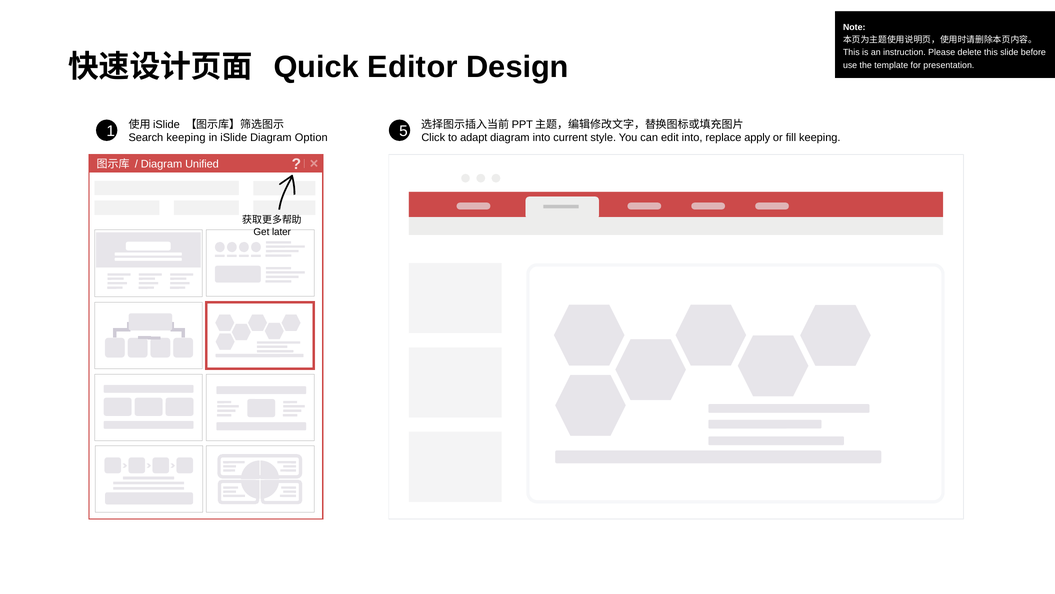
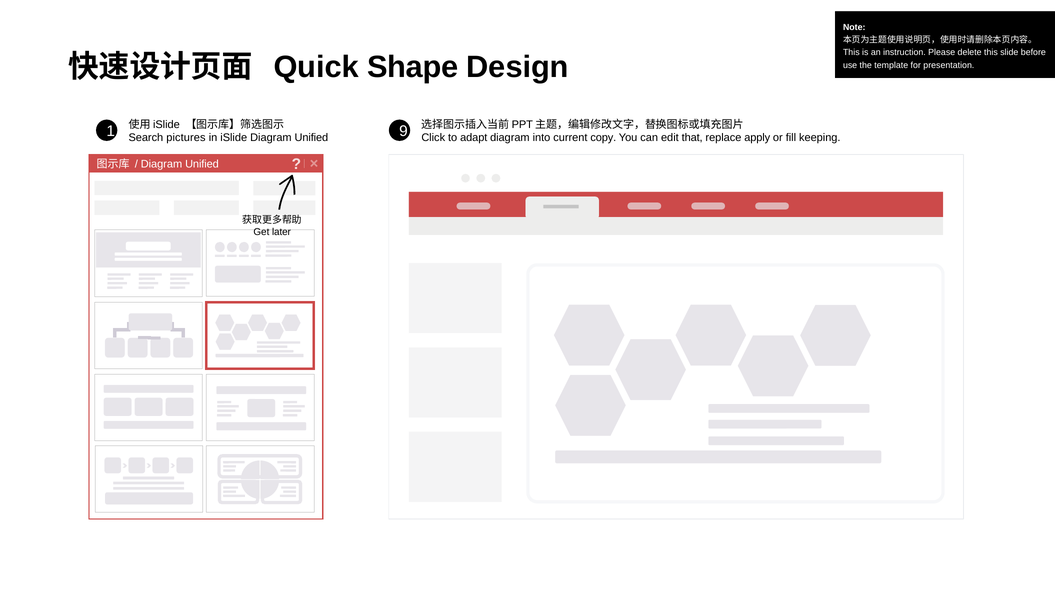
Editor: Editor -> Shape
5: 5 -> 9
Search keeping: keeping -> pictures
iSlide Diagram Option: Option -> Unified
style: style -> copy
edit into: into -> that
